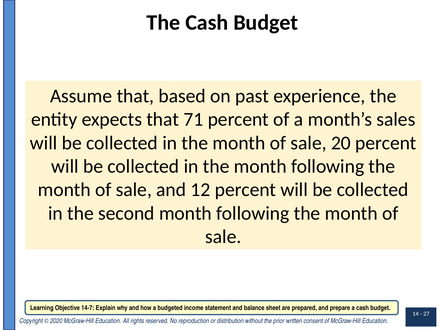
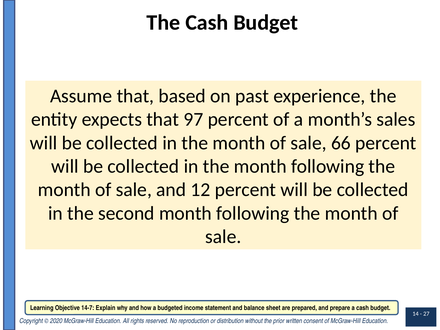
71: 71 -> 97
20: 20 -> 66
